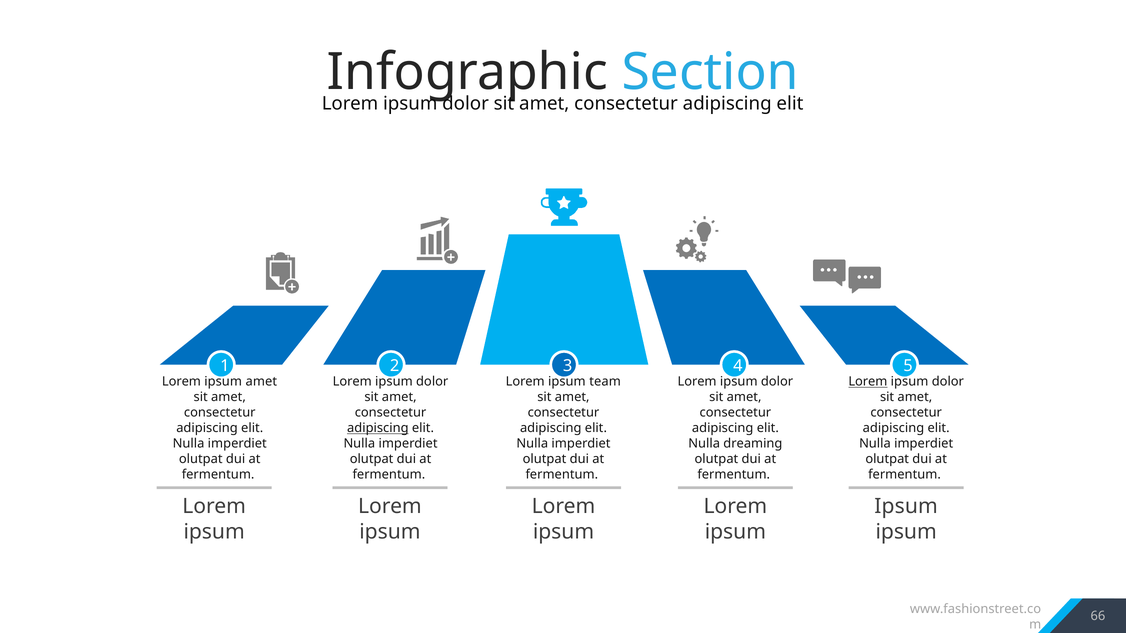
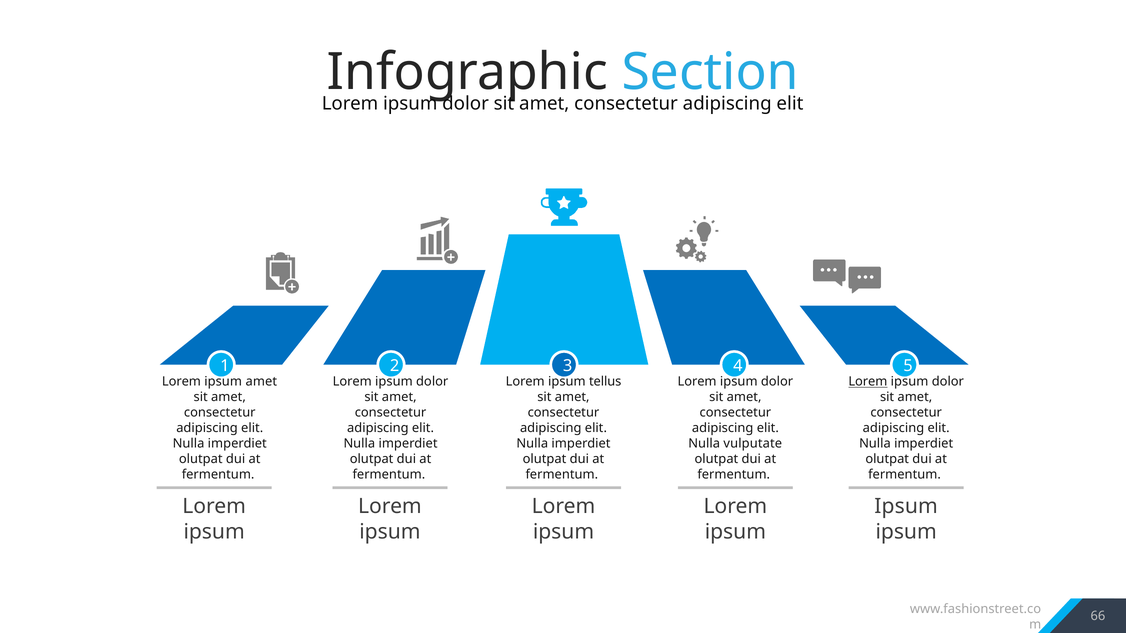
team: team -> tellus
adipiscing at (378, 428) underline: present -> none
dreaming: dreaming -> vulputate
